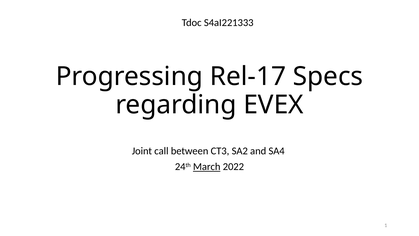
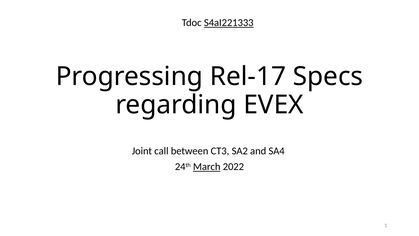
S4aI221333 underline: none -> present
